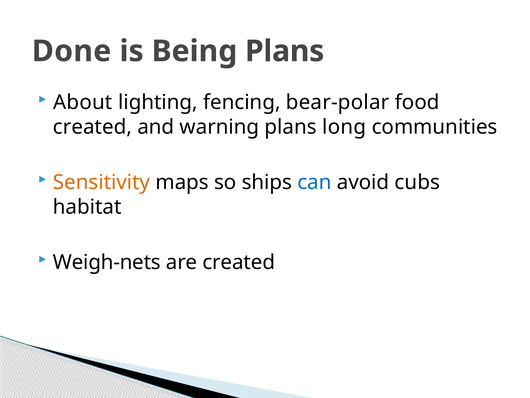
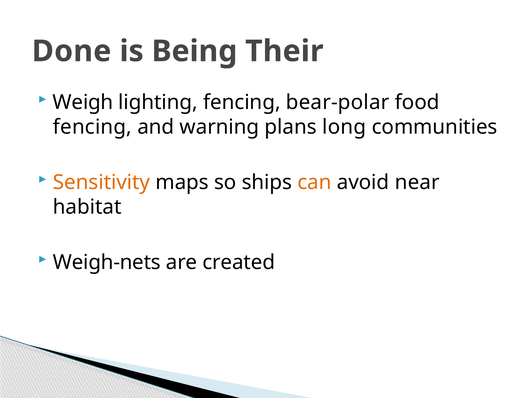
Being Plans: Plans -> Their
About: About -> Weigh
created at (92, 127): created -> fencing
can colour: blue -> orange
cubs: cubs -> near
